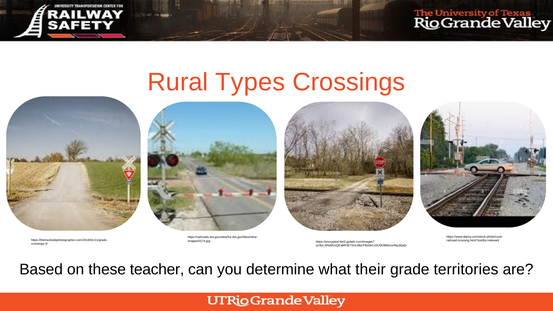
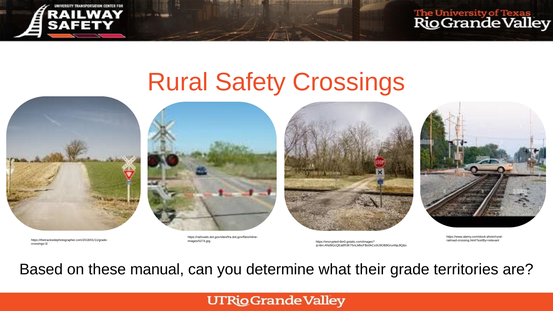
Types: Types -> Safety
teacher: teacher -> manual
